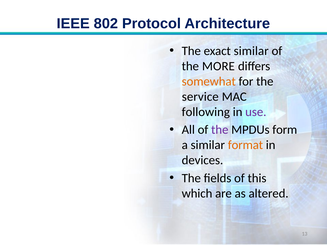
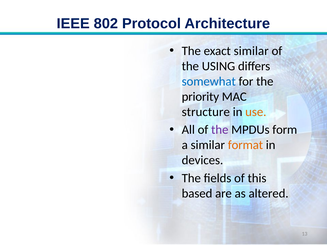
MORE: MORE -> USING
somewhat colour: orange -> blue
service: service -> priority
following: following -> structure
use colour: purple -> orange
which: which -> based
